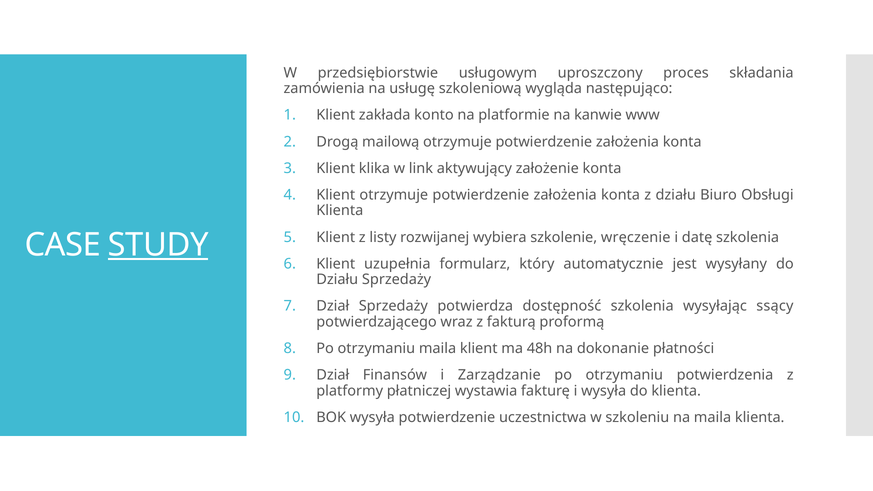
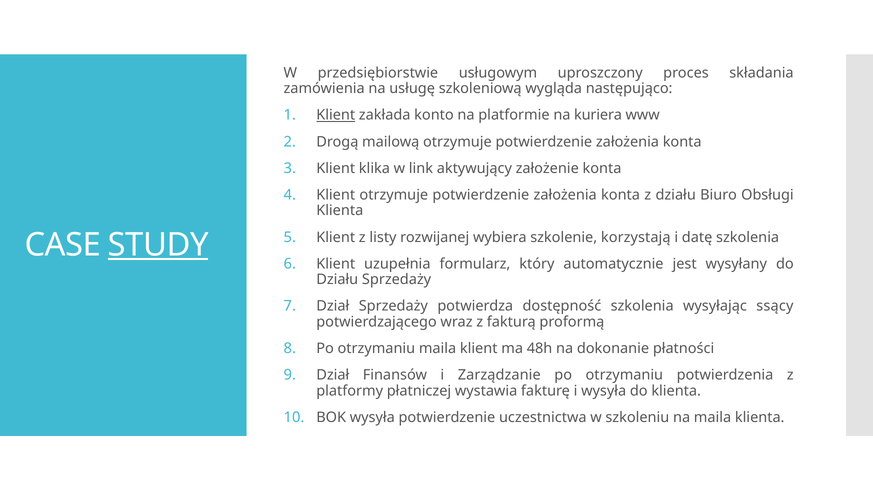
Klient at (336, 115) underline: none -> present
kanwie: kanwie -> kuriera
wręczenie: wręczenie -> korzystają
